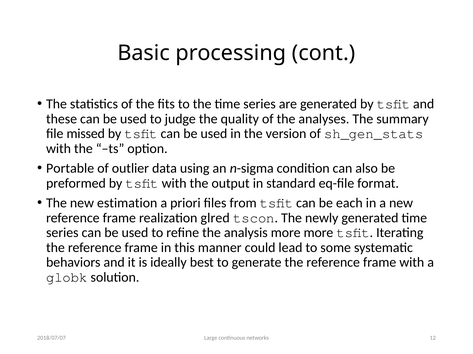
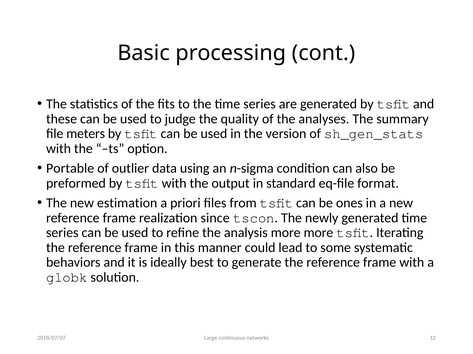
missed: missed -> meters
each: each -> ones
glred: glred -> since
